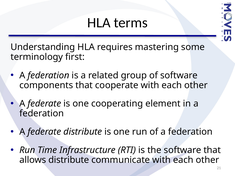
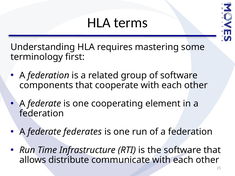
federate distribute: distribute -> federates
